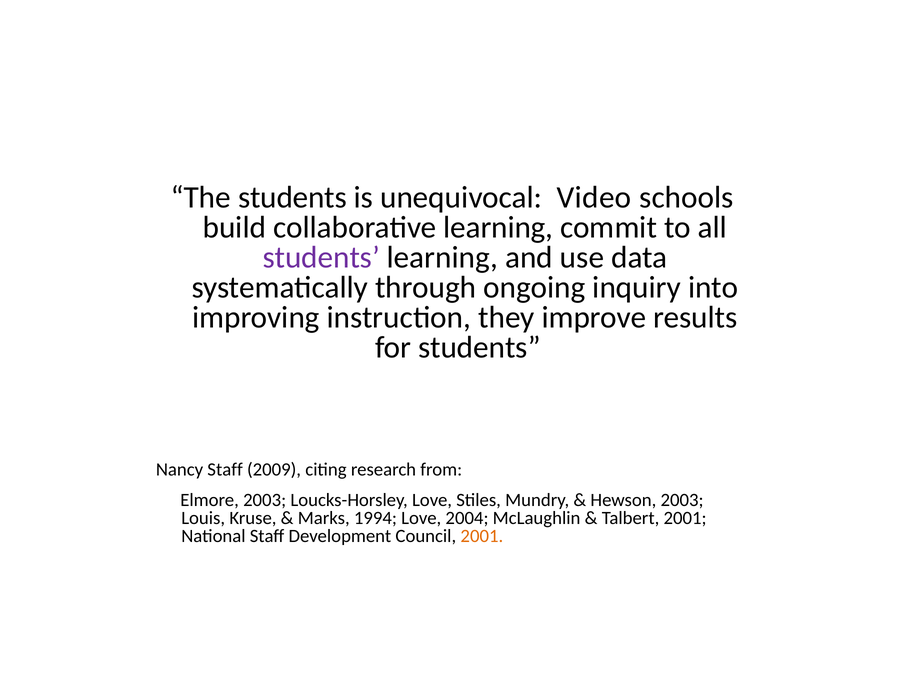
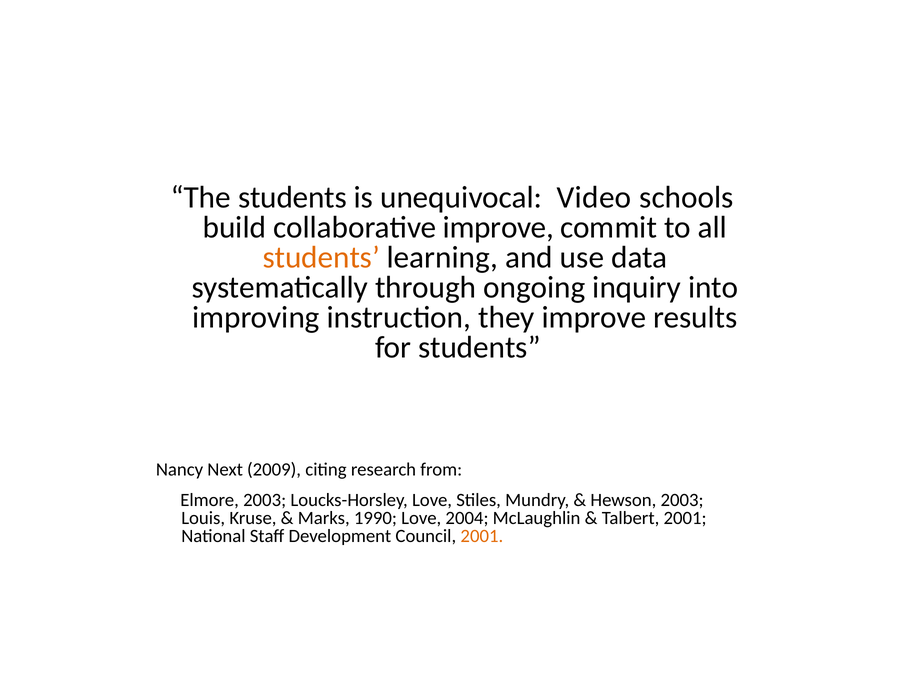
collaborative learning: learning -> improve
students at (321, 258) colour: purple -> orange
Nancy Staff: Staff -> Next
1994: 1994 -> 1990
